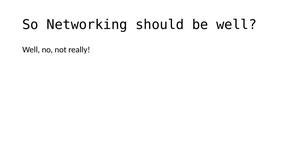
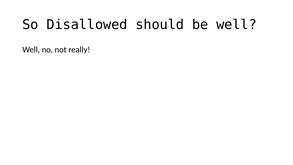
Networking: Networking -> Disallowed
